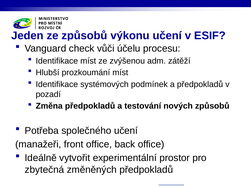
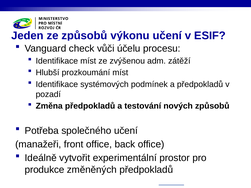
zbytečná: zbytečná -> produkce
